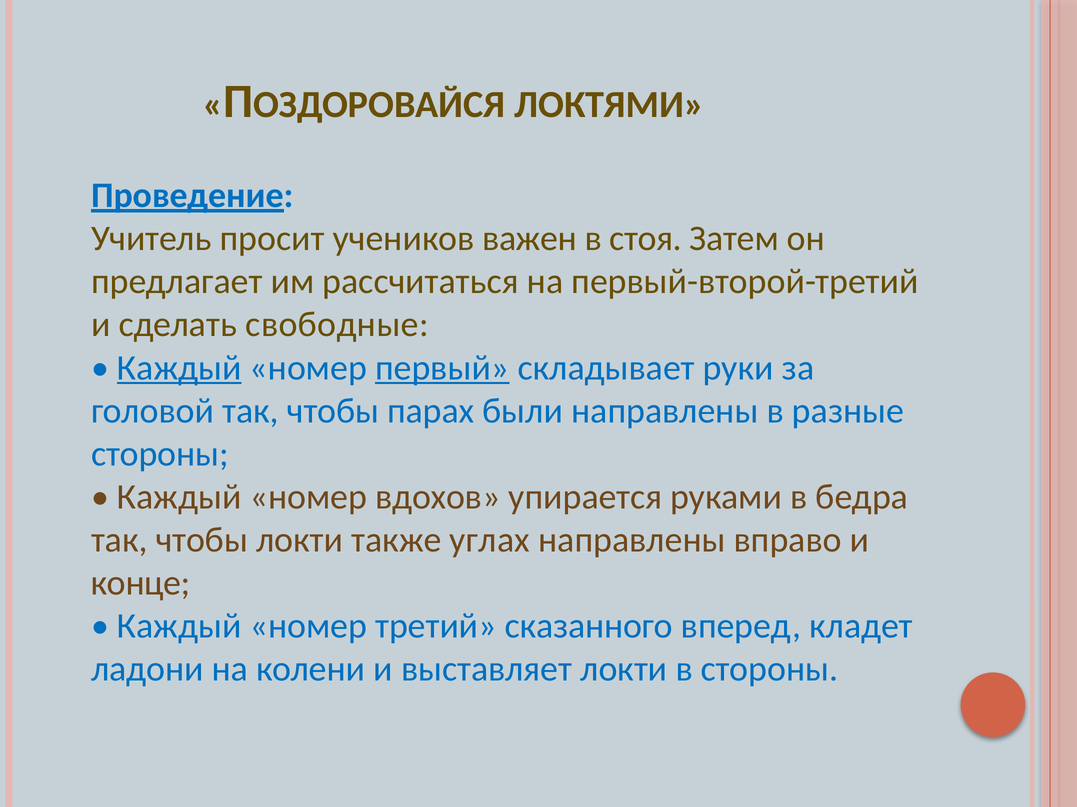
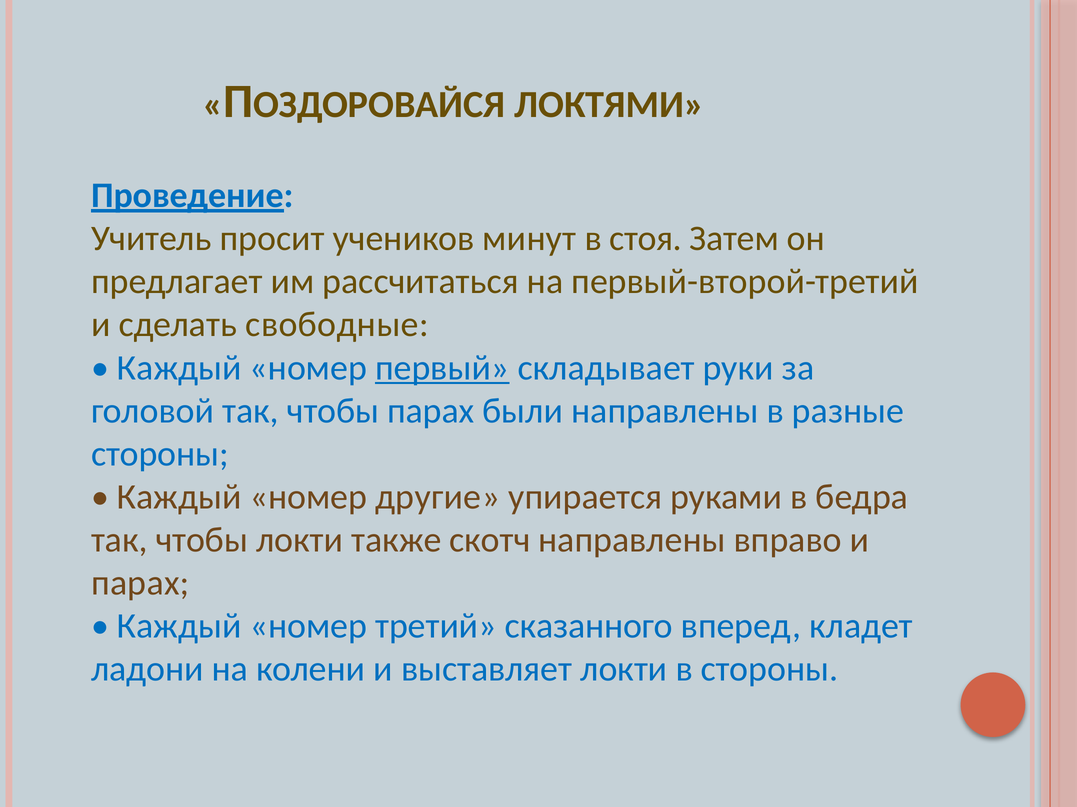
важен: важен -> минут
Каждый at (179, 368) underline: present -> none
вдохов: вдохов -> другие
углах: углах -> скотч
конце at (141, 583): конце -> парах
